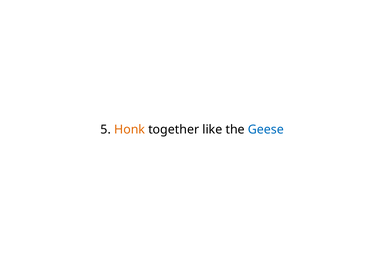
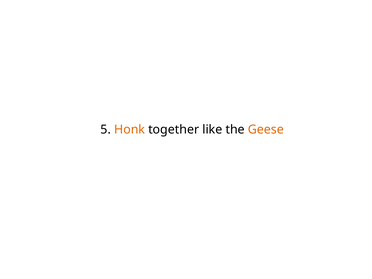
Geese colour: blue -> orange
